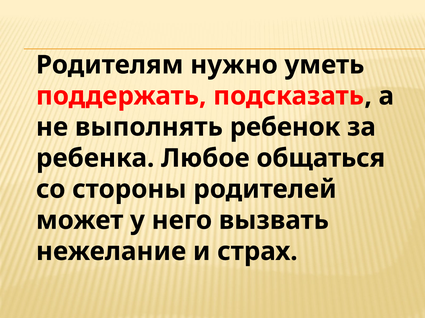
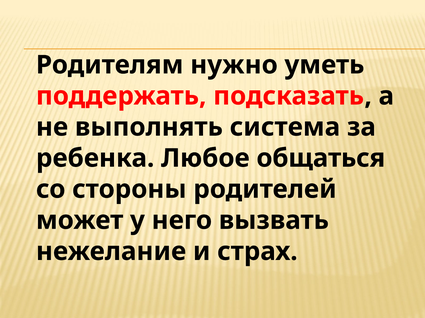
ребенок: ребенок -> система
